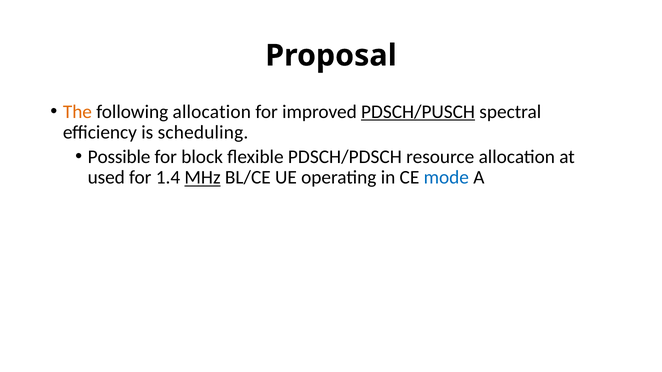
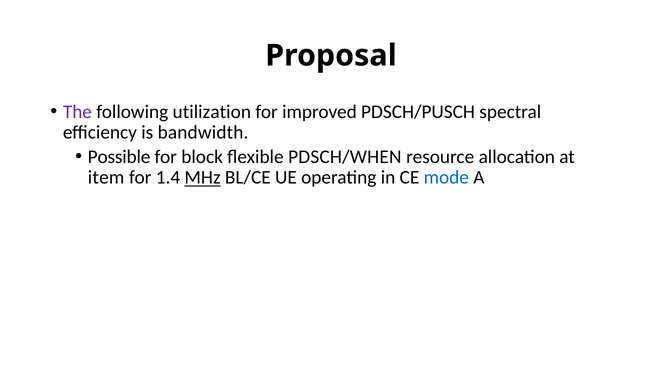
The colour: orange -> purple
following allocation: allocation -> utilization
PDSCH/PUSCH underline: present -> none
scheduling: scheduling -> bandwidth
PDSCH/PDSCH: PDSCH/PDSCH -> PDSCH/WHEN
used: used -> item
